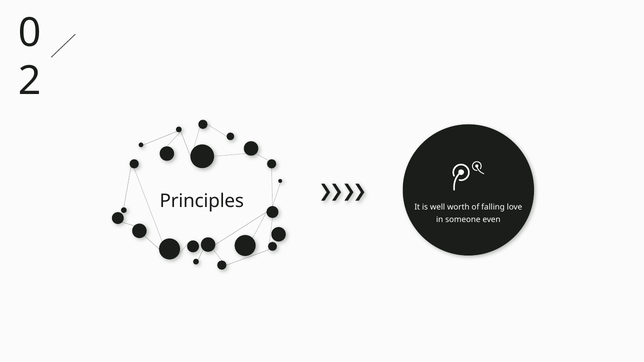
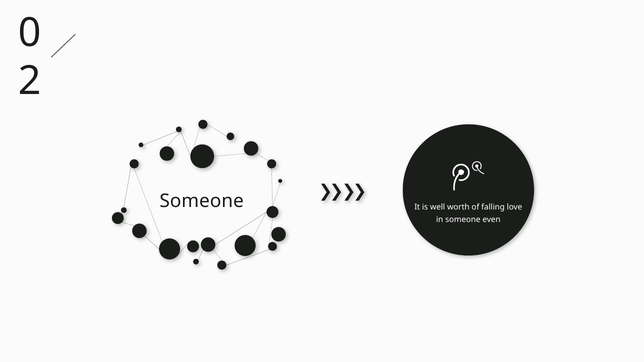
Principles at (202, 201): Principles -> Someone
